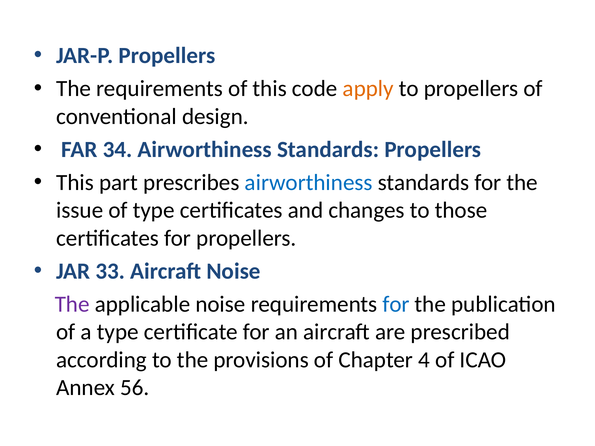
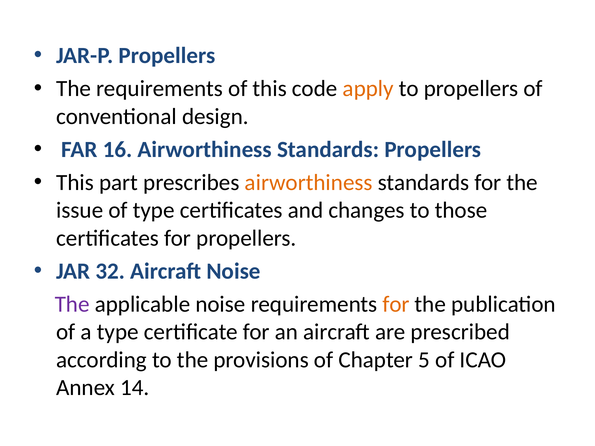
34: 34 -> 16
airworthiness at (309, 183) colour: blue -> orange
33: 33 -> 32
for at (396, 304) colour: blue -> orange
4: 4 -> 5
56: 56 -> 14
